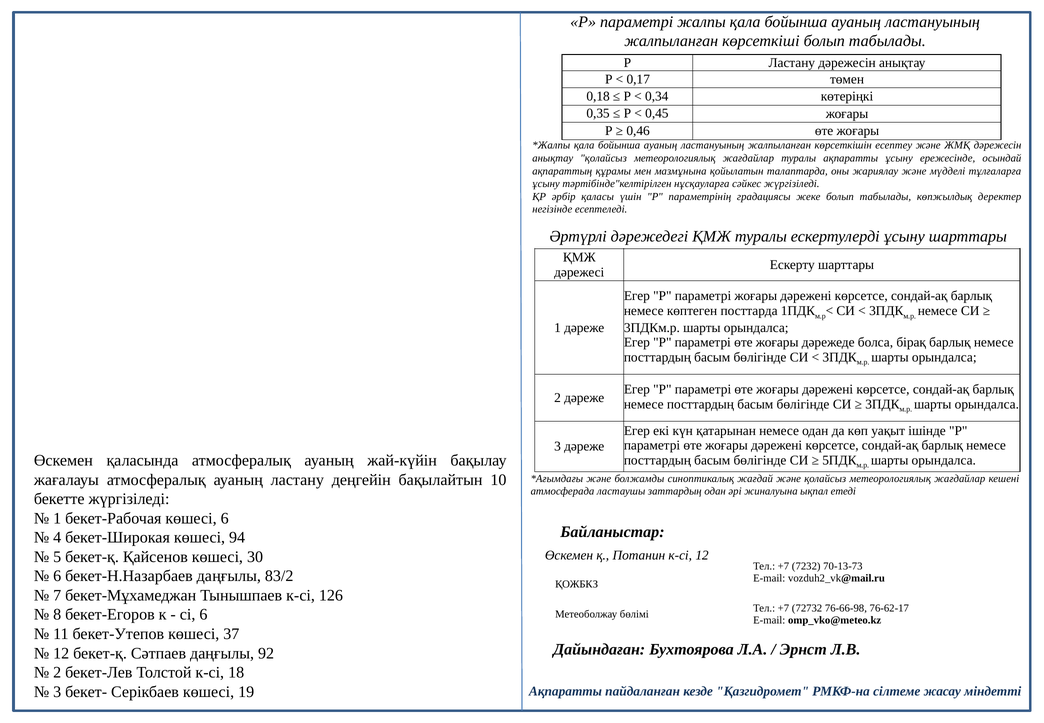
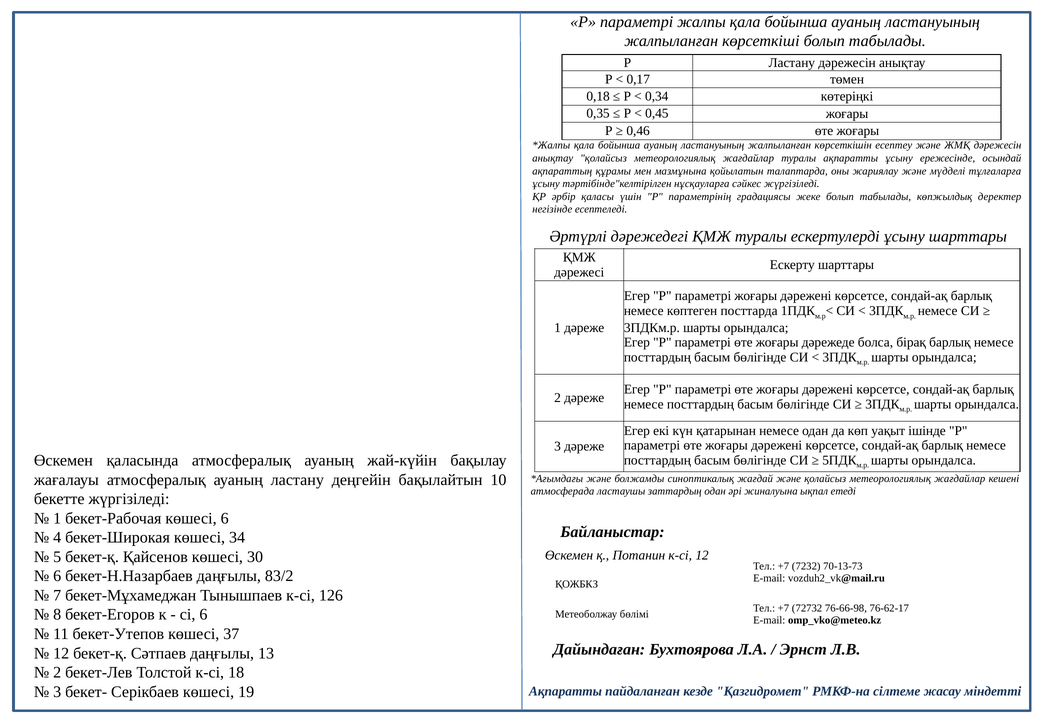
94: 94 -> 34
92: 92 -> 13
